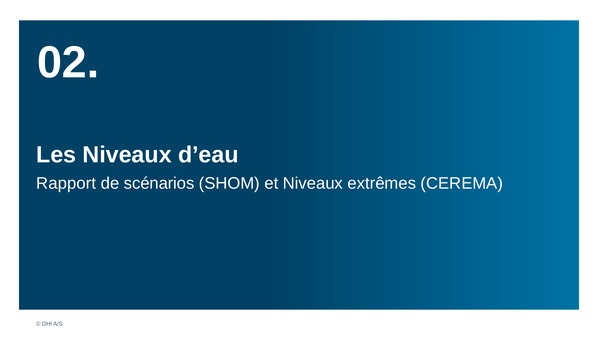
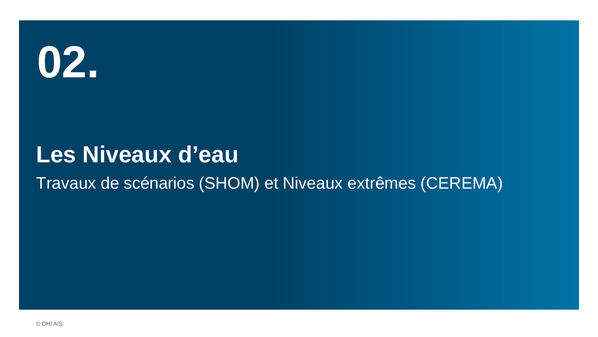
Rapport: Rapport -> Travaux
